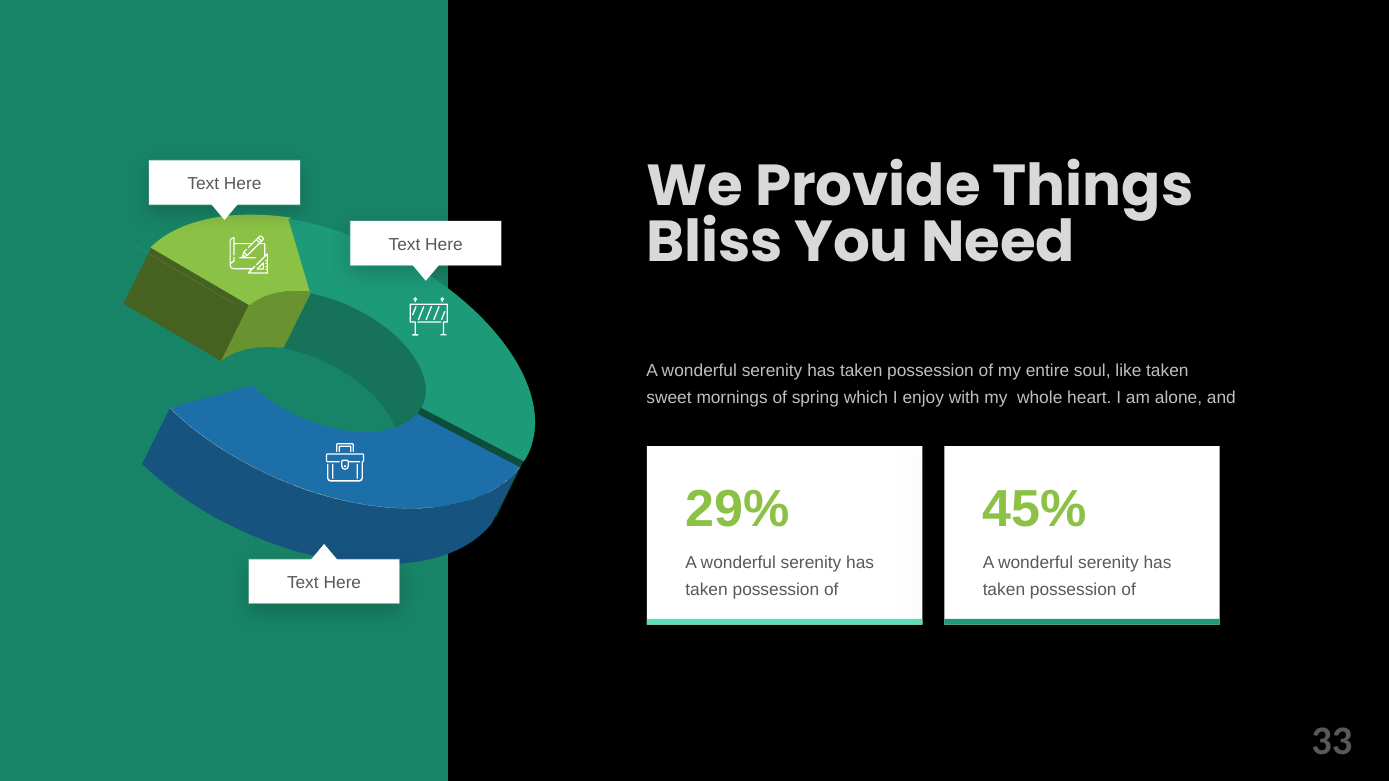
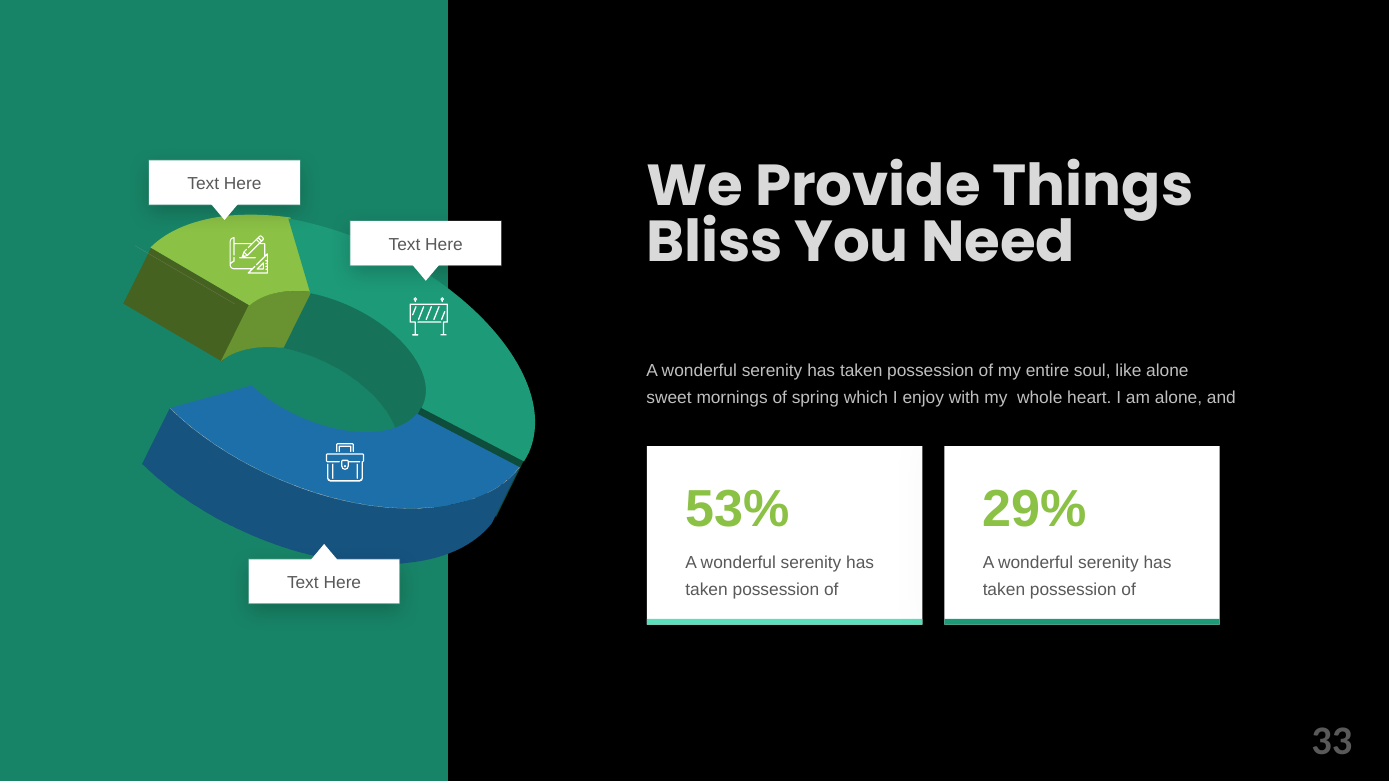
like taken: taken -> alone
29%: 29% -> 53%
45%: 45% -> 29%
